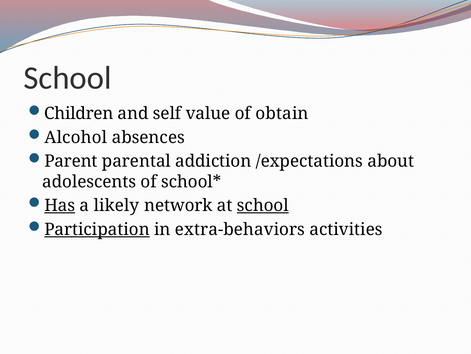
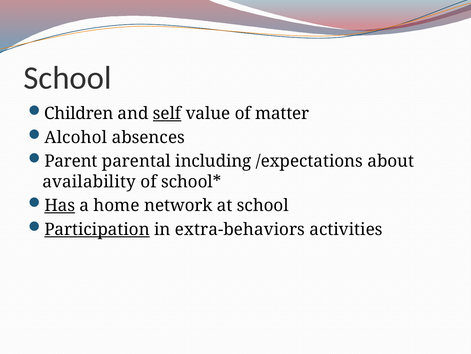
self underline: none -> present
obtain: obtain -> matter
addiction: addiction -> including
adolescents: adolescents -> availability
likely: likely -> home
school at (263, 205) underline: present -> none
